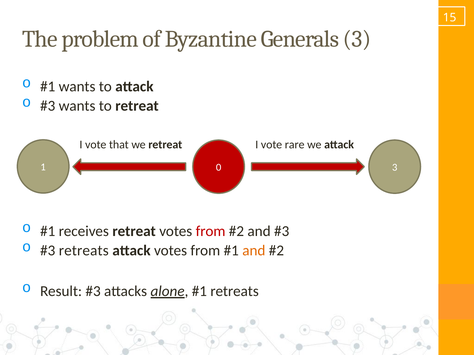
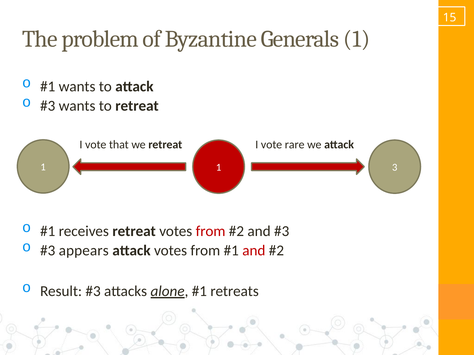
Generals 3: 3 -> 1
0 at (219, 168): 0 -> 1
retreats at (84, 251): retreats -> appears
and at (254, 251) colour: orange -> red
